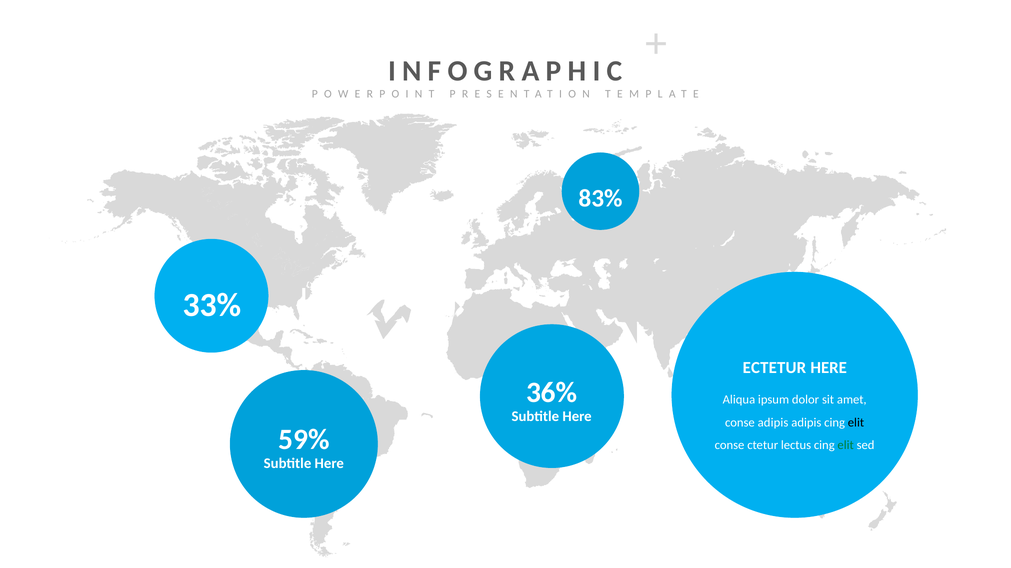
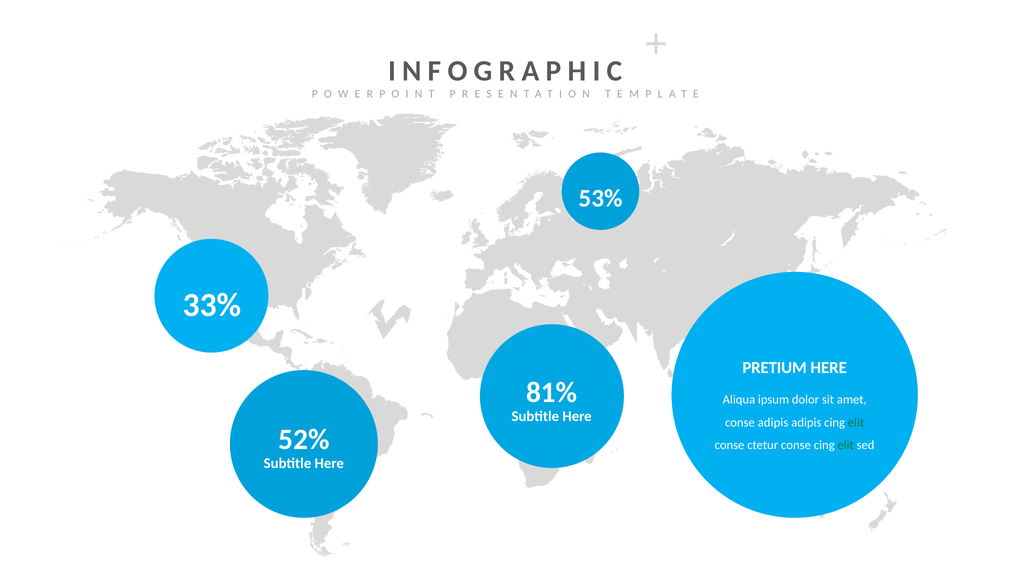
83%: 83% -> 53%
ECTETUR: ECTETUR -> PRETIUM
36%: 36% -> 81%
elit at (856, 423) colour: black -> green
59%: 59% -> 52%
ctetur lectus: lectus -> conse
